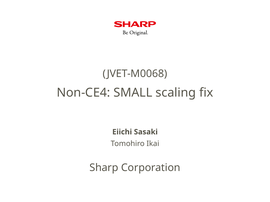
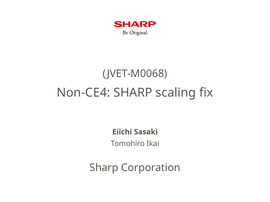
Non-CE4 SMALL: SMALL -> SHARP
